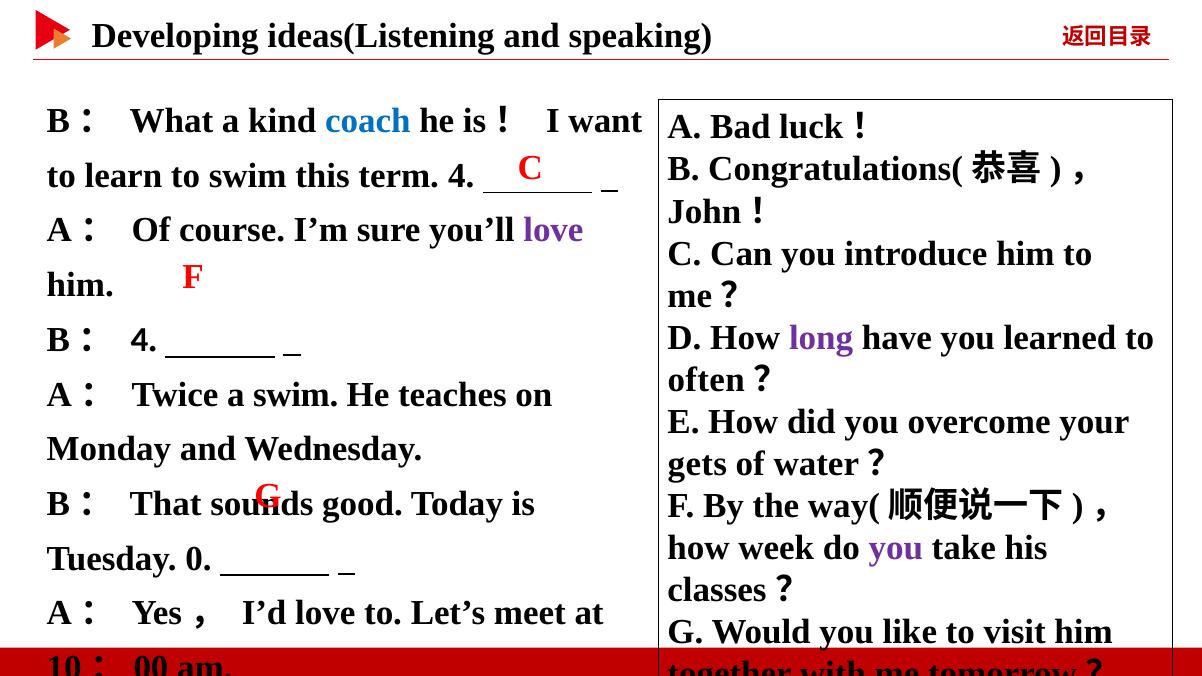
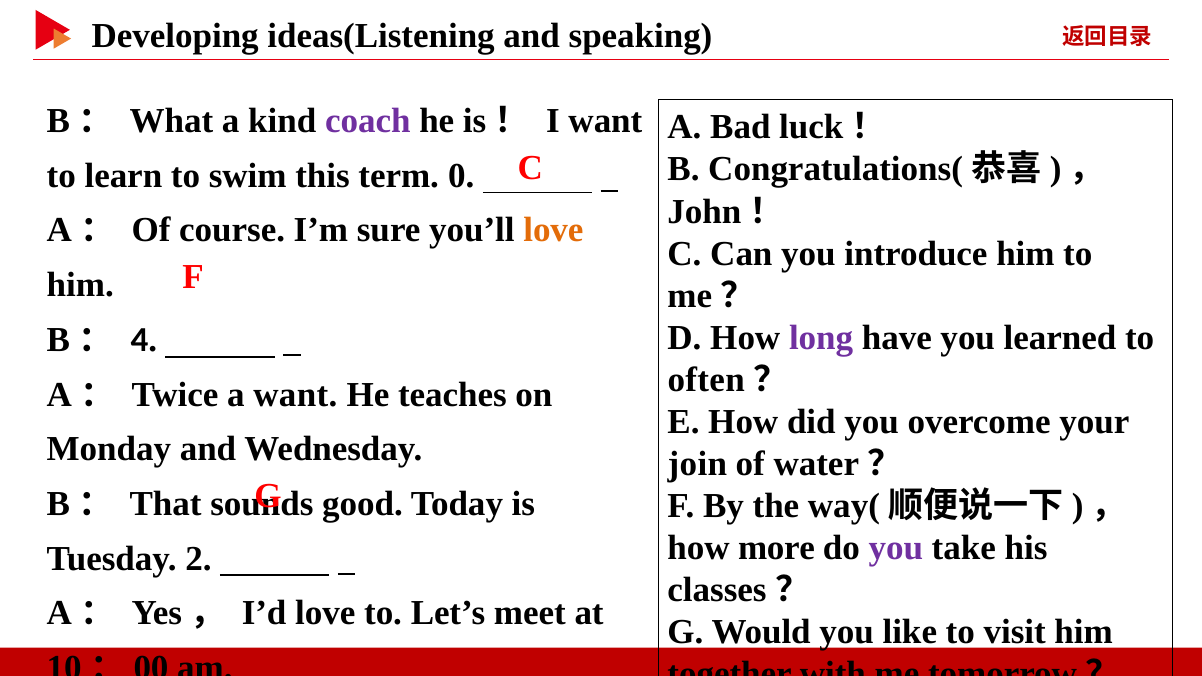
coach colour: blue -> purple
term 4: 4 -> 0
love at (553, 230) colour: purple -> orange
a swim: swim -> want
gets: gets -> join
week: week -> more
0: 0 -> 2
